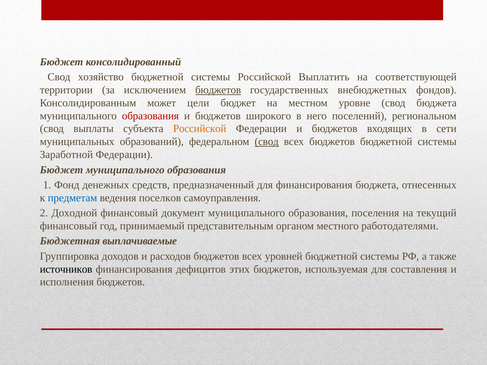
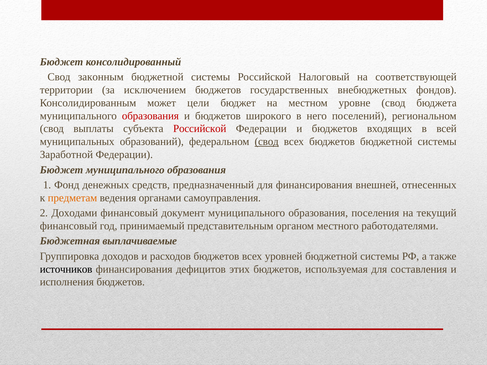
хозяйство: хозяйство -> законным
Выплатить: Выплатить -> Налоговый
бюджетов at (218, 90) underline: present -> none
Российской at (200, 129) colour: orange -> red
сети: сети -> всей
финансирования бюджета: бюджета -> внешней
предметам colour: blue -> orange
поселков: поселков -> органами
Доходной: Доходной -> Доходами
